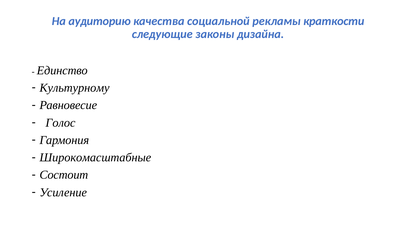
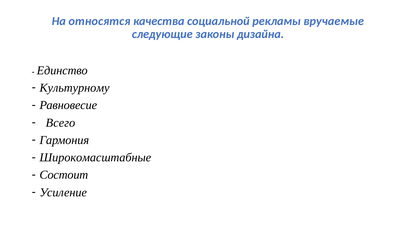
аудиторию: аудиторию -> относятся
краткости: краткости -> вручаемые
Голос: Голос -> Всего
